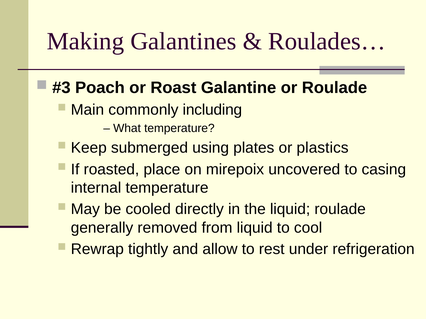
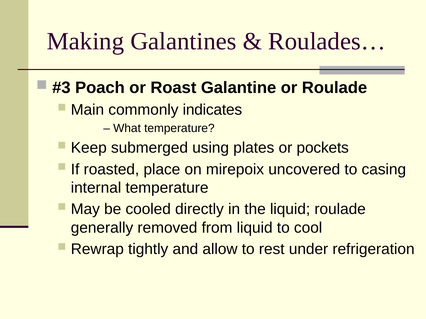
including: including -> indicates
plastics: plastics -> pockets
